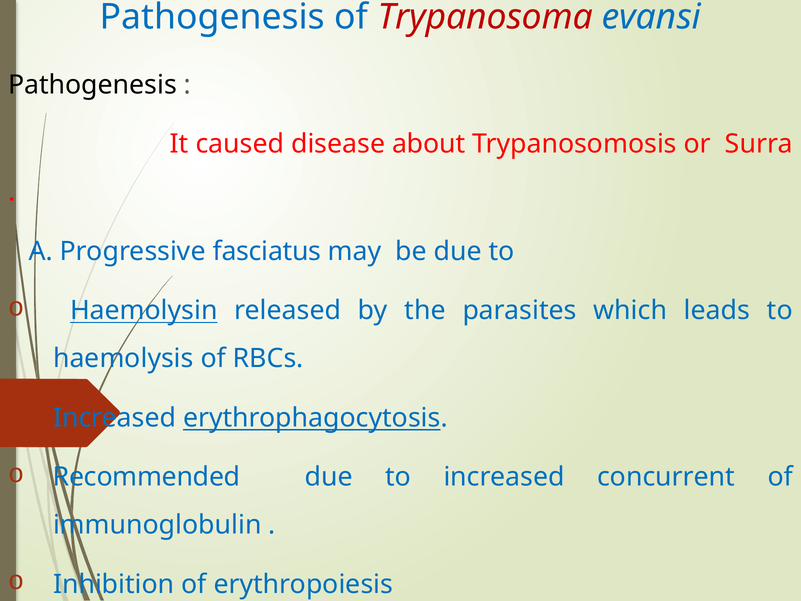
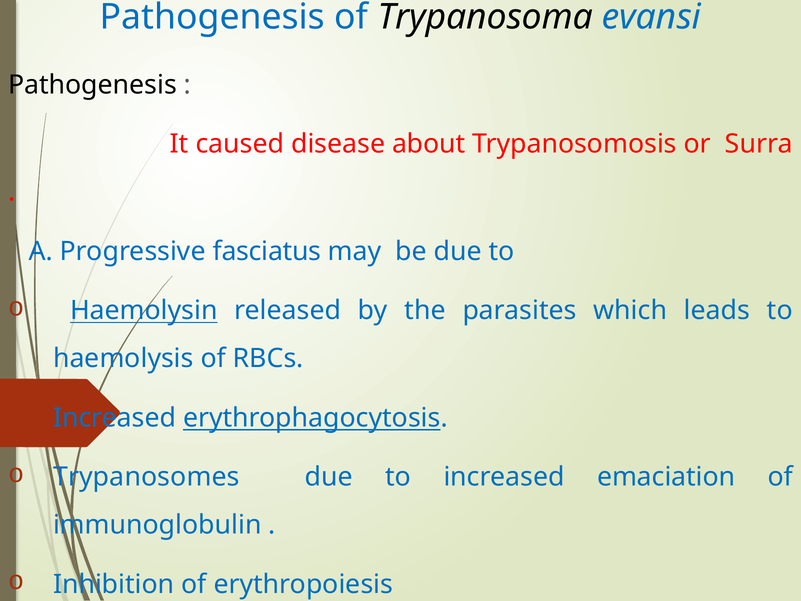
Trypanosoma colour: red -> black
Recommended: Recommended -> Trypanosomes
concurrent: concurrent -> emaciation
